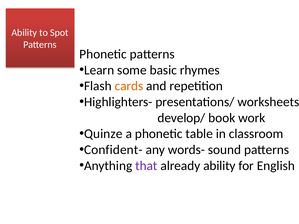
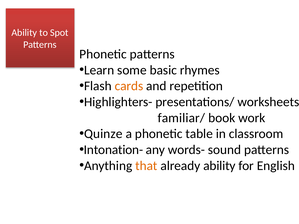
develop/: develop/ -> familiar/
Confident-: Confident- -> Intonation-
that colour: purple -> orange
